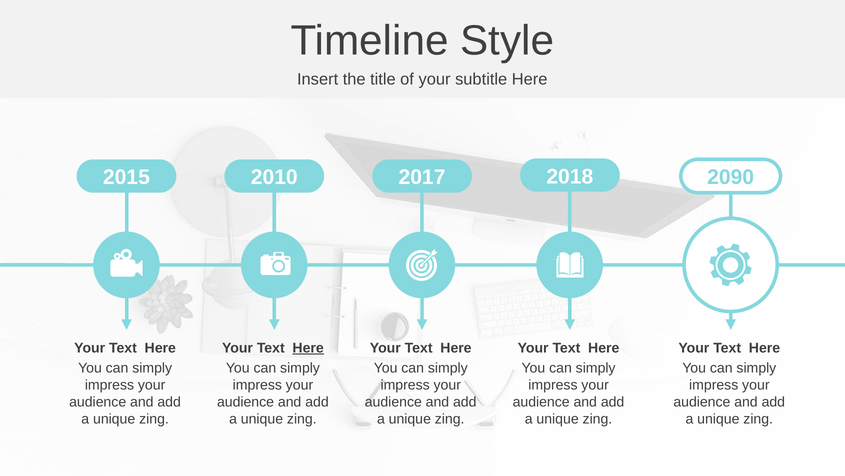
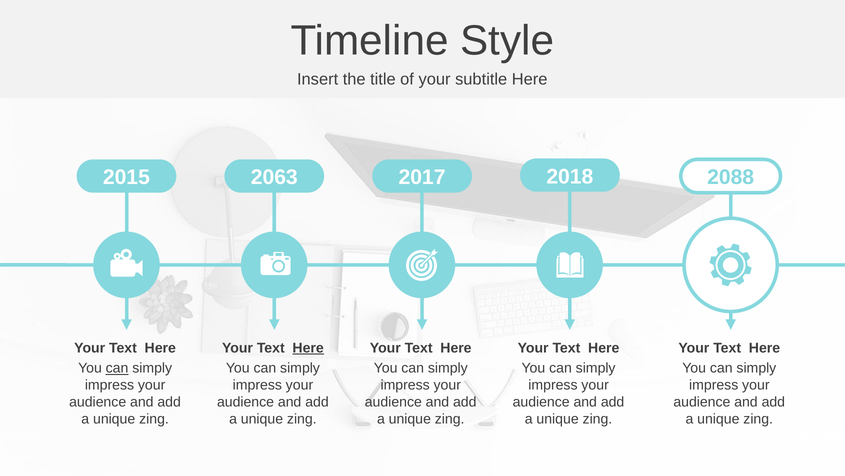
2010: 2010 -> 2063
2090: 2090 -> 2088
can at (117, 368) underline: none -> present
